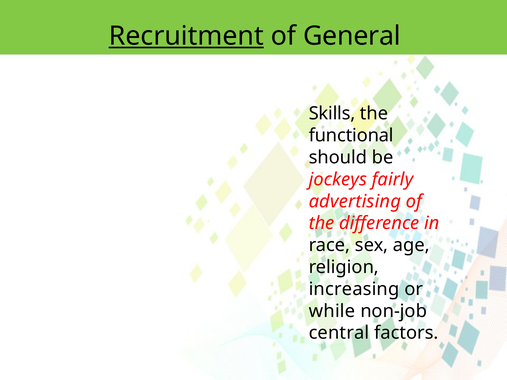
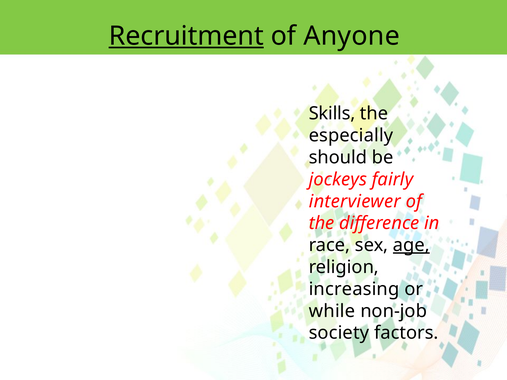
General: General -> Anyone
functional: functional -> especially
advertising: advertising -> interviewer
age underline: none -> present
central: central -> society
